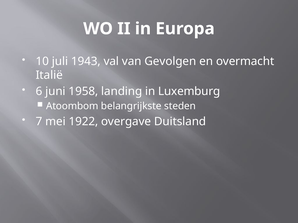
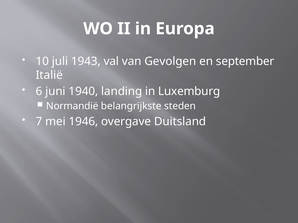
overmacht: overmacht -> september
1958: 1958 -> 1940
Atoombom: Atoombom -> Normandië
1922: 1922 -> 1946
